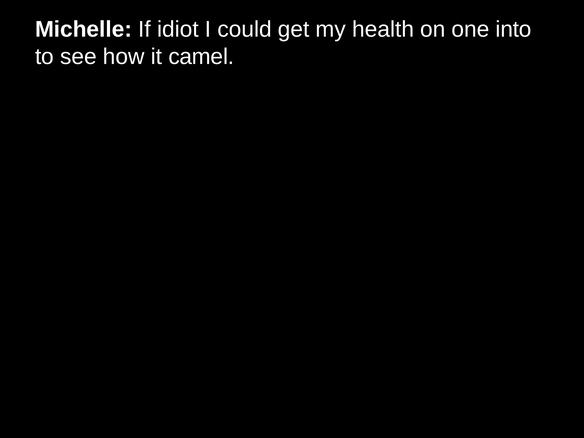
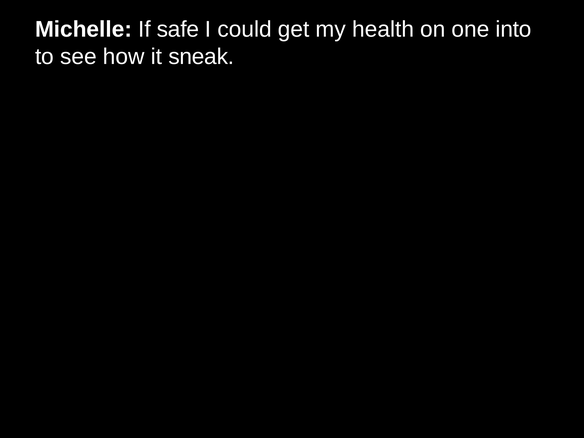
idiot: idiot -> safe
camel: camel -> sneak
